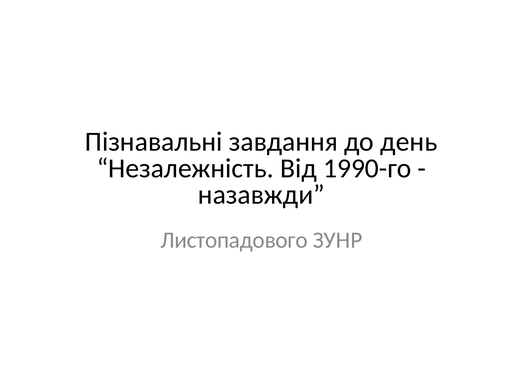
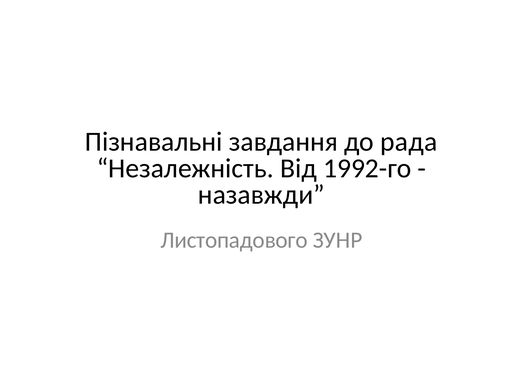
день: день -> рада
1990-го: 1990-го -> 1992-го
